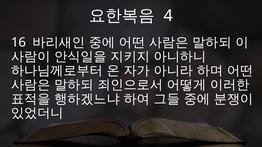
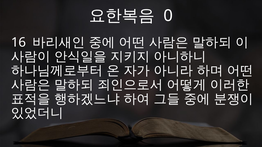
4: 4 -> 0
